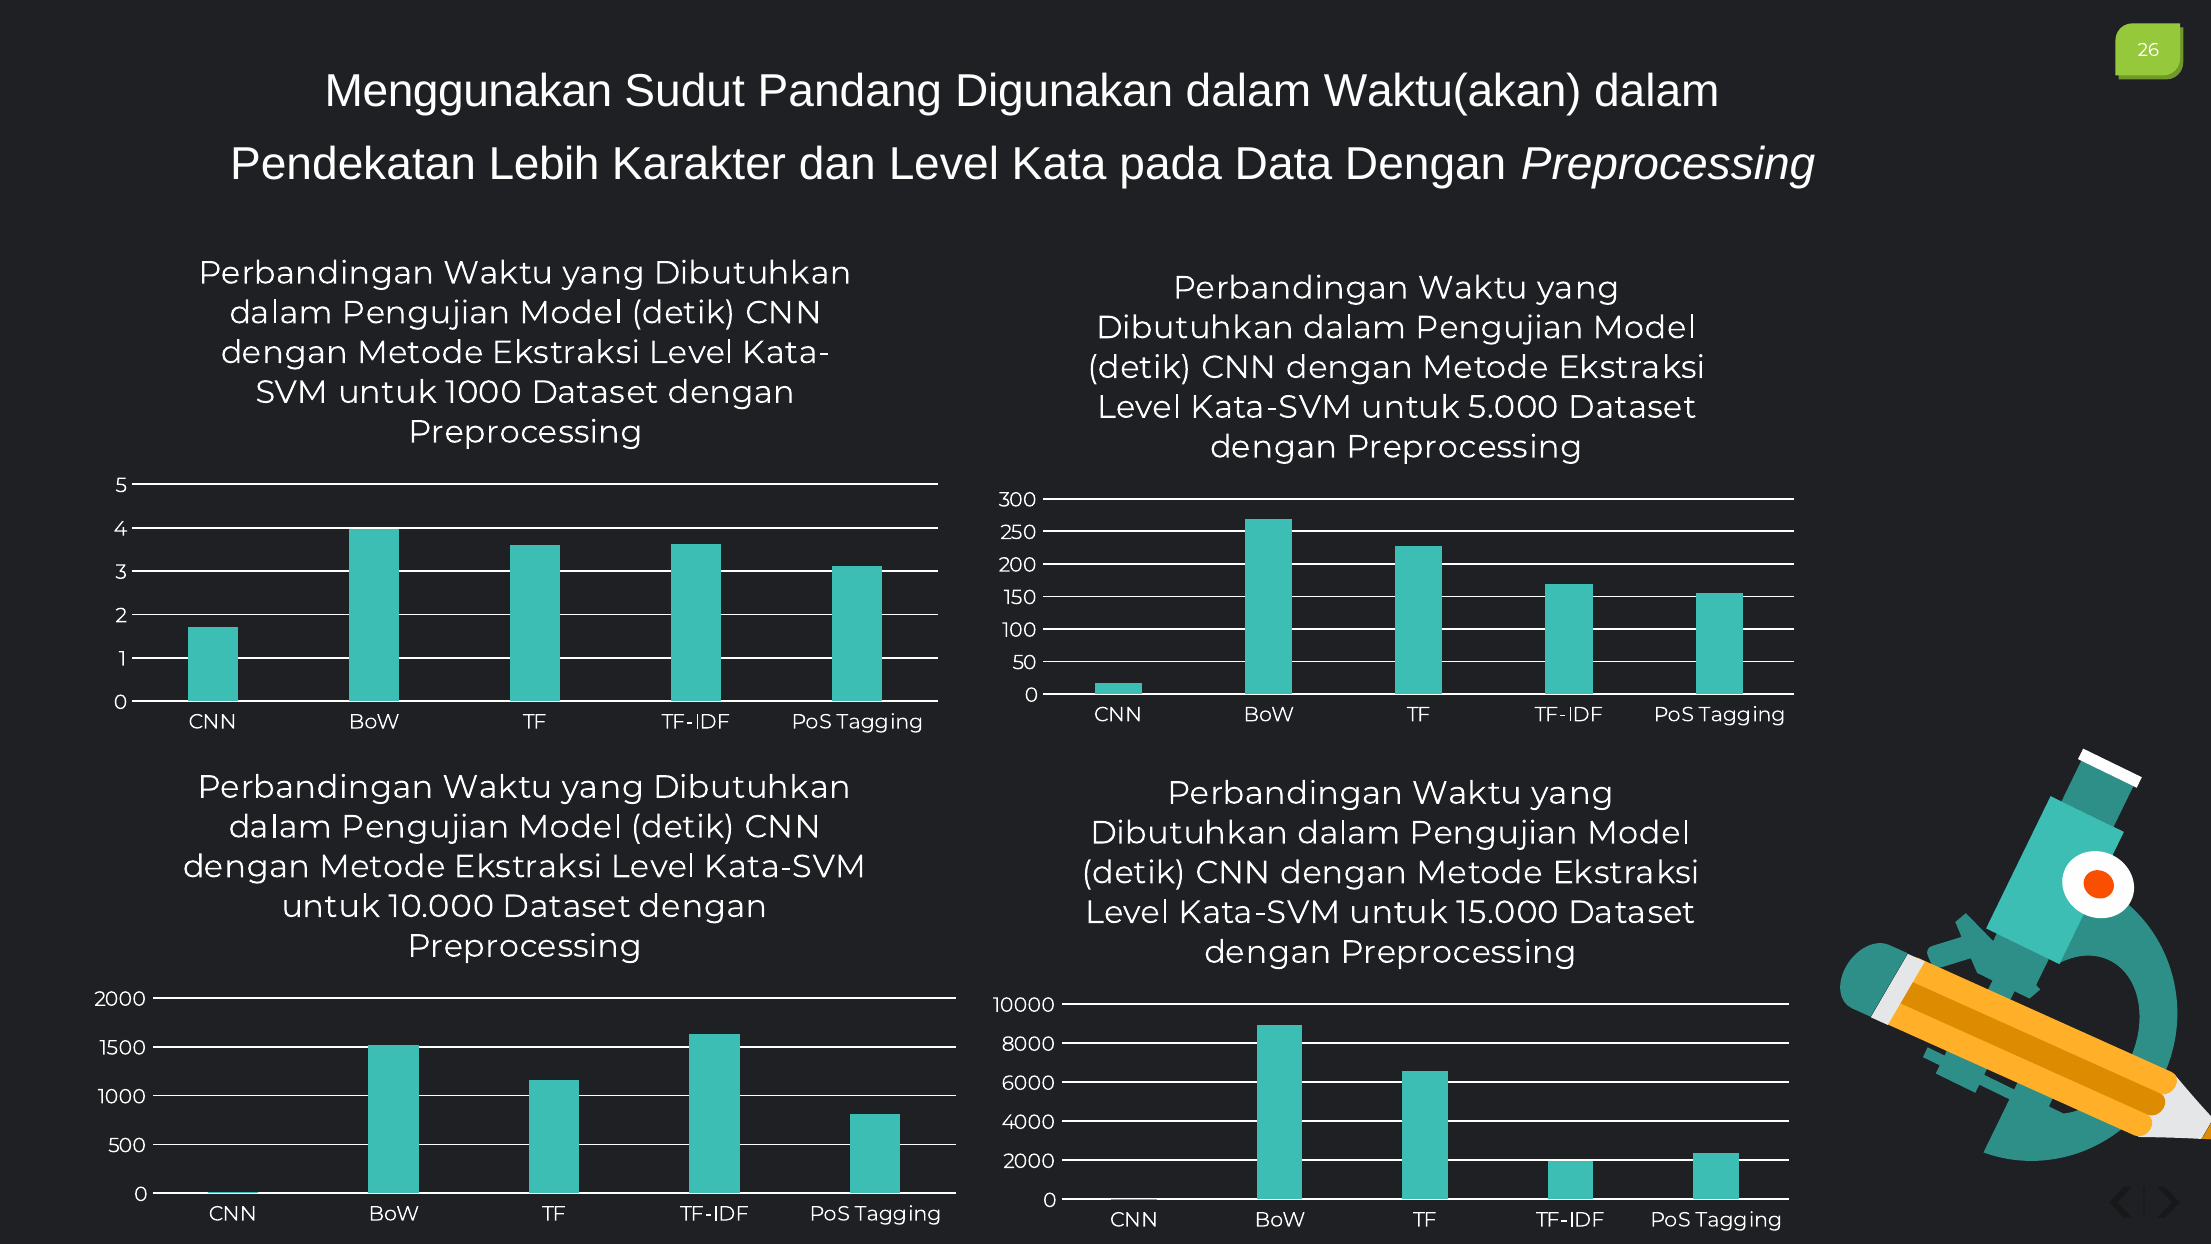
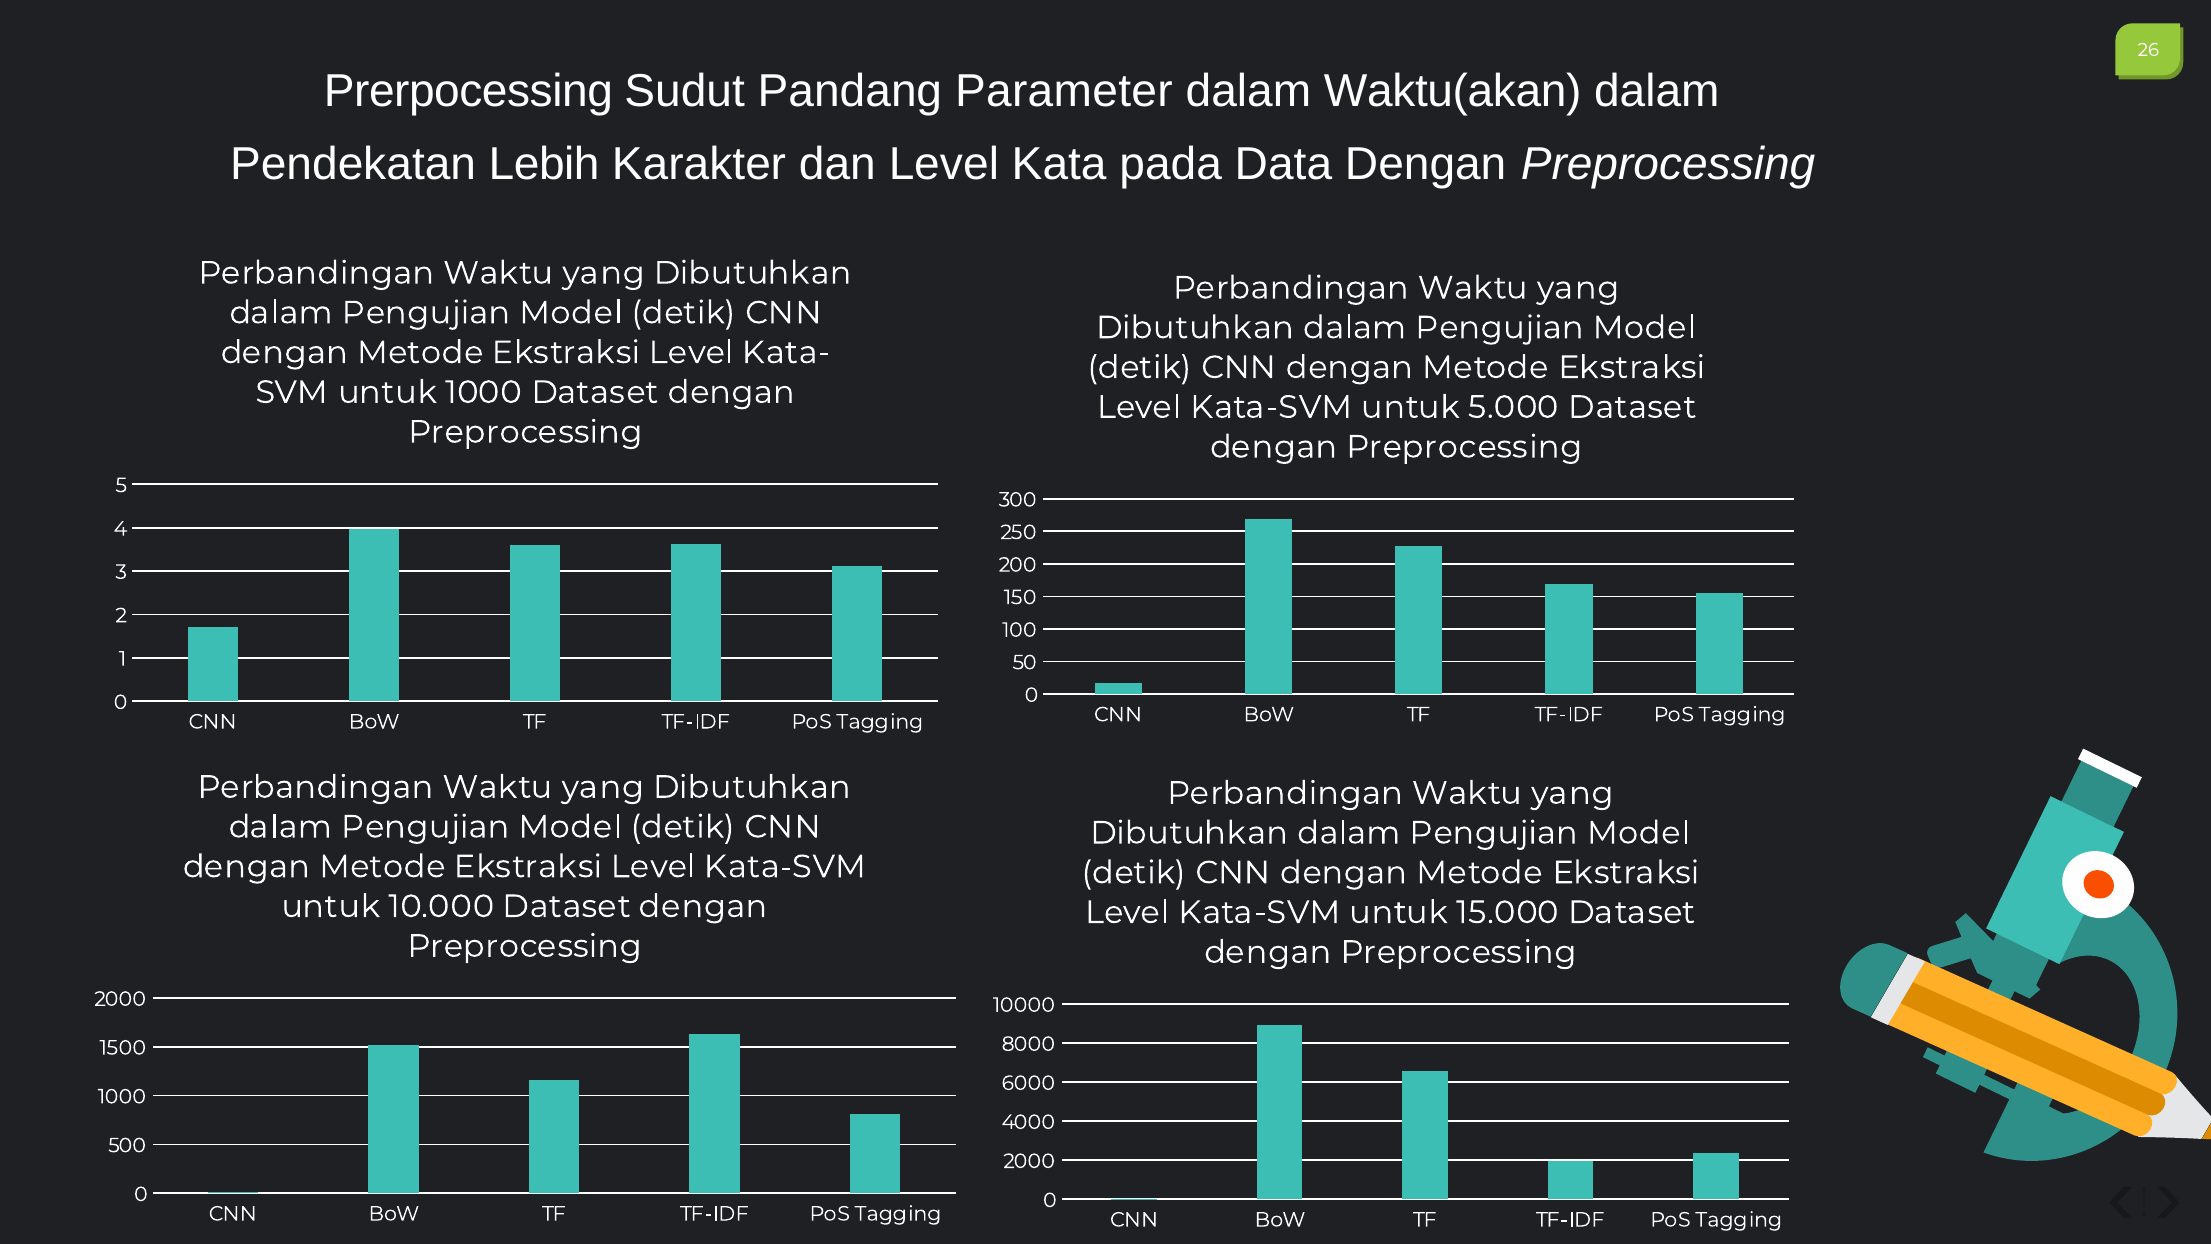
Menggunakan: Menggunakan -> Prerpocessing
Digunakan: Digunakan -> Parameter
